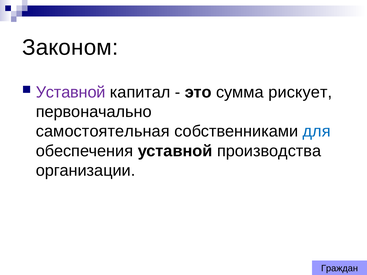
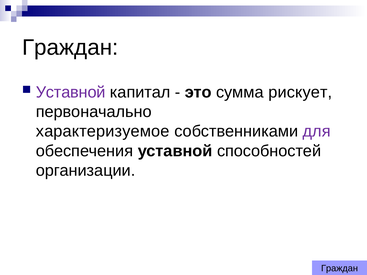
Законом at (70, 47): Законом -> Граждан
самостоятельная: самостоятельная -> характеризуемое
для colour: blue -> purple
производства: производства -> способностей
